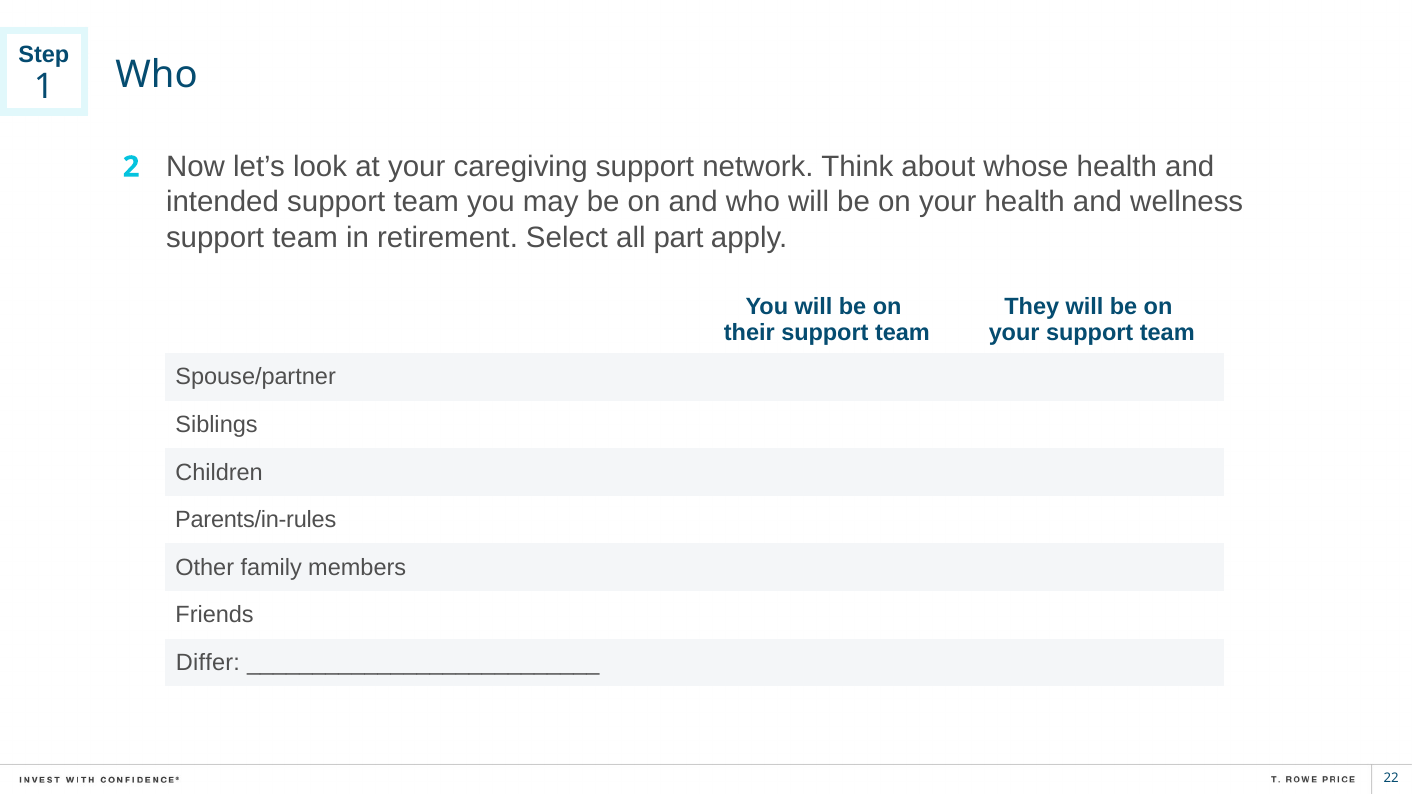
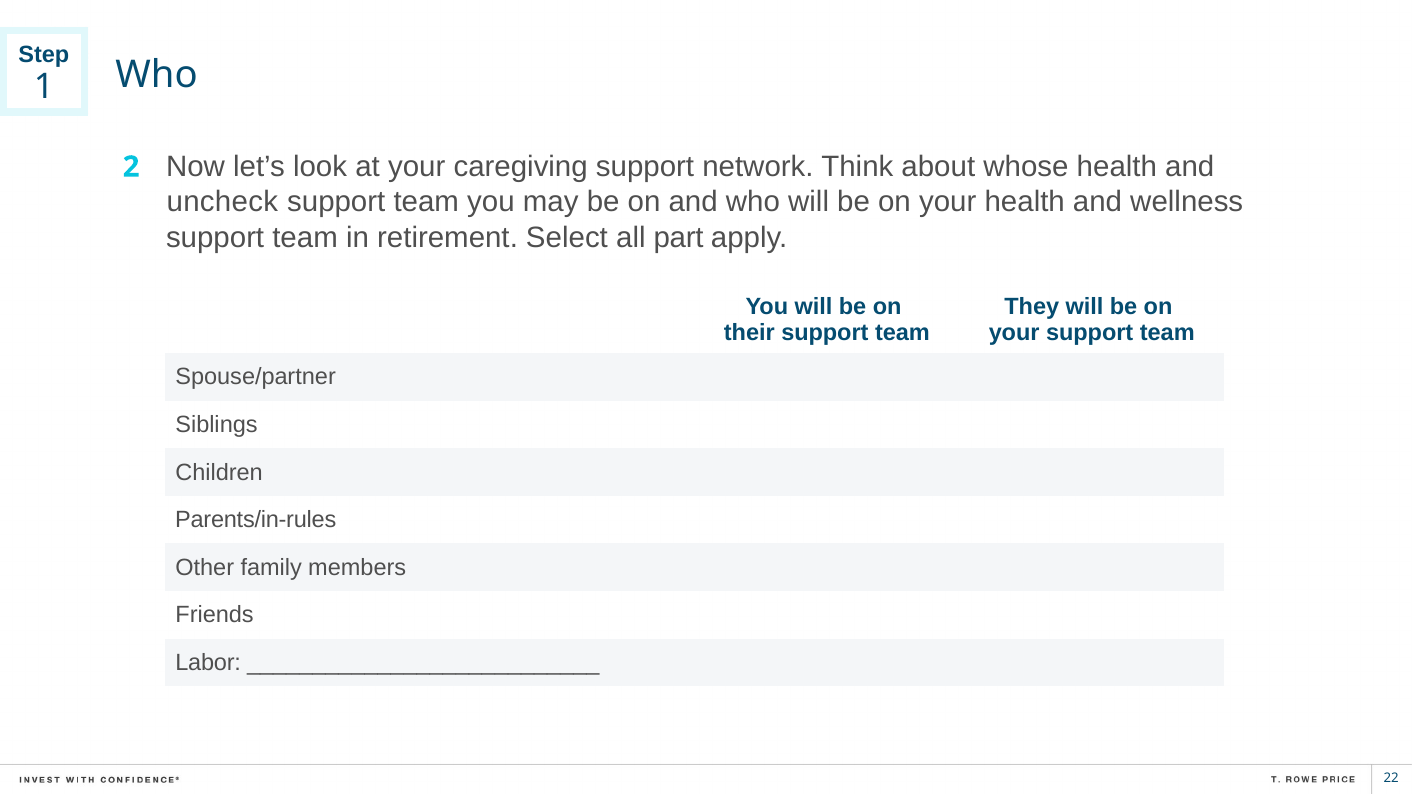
intended: intended -> uncheck
Differ: Differ -> Labor
